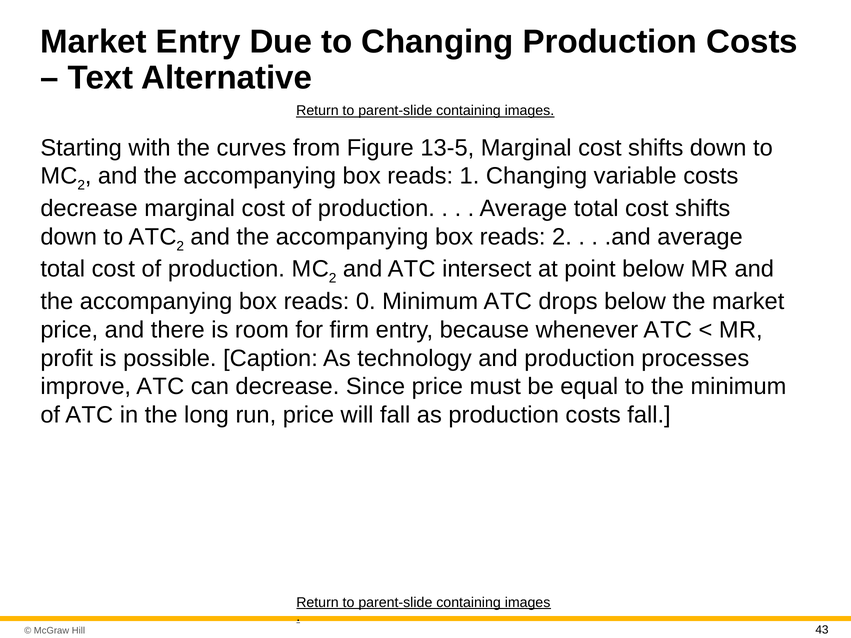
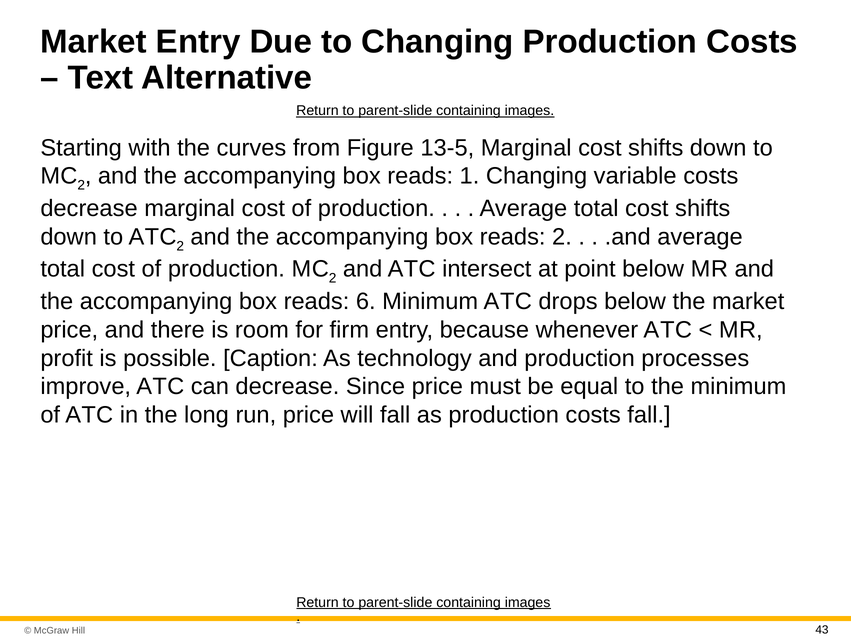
0: 0 -> 6
